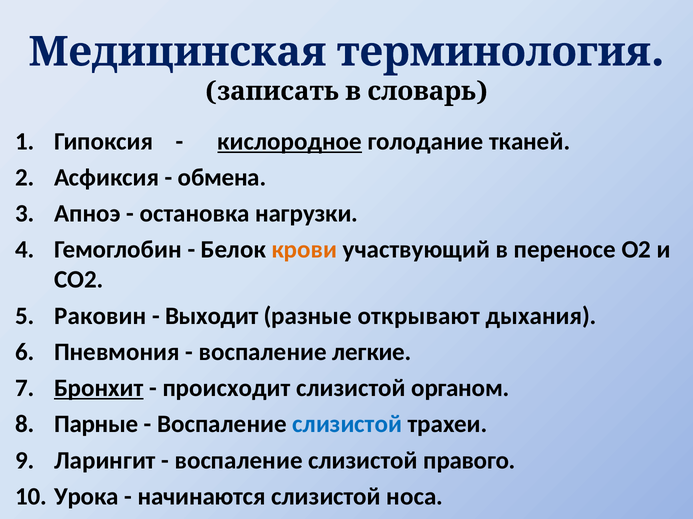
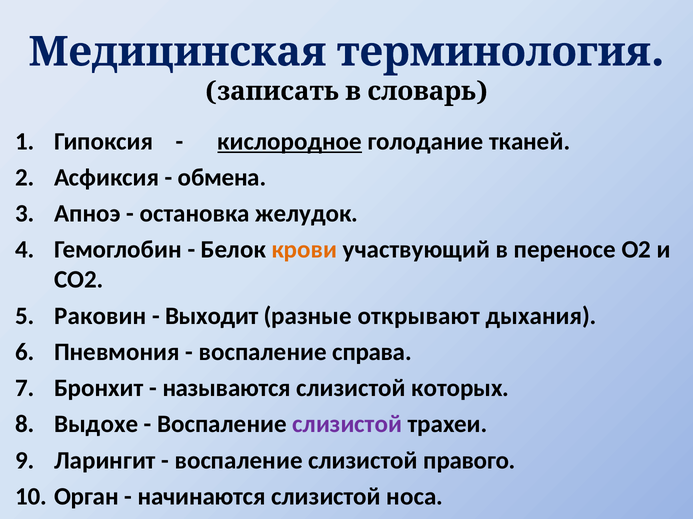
нагрузки: нагрузки -> желудок
легкие: легкие -> справа
Бронхит underline: present -> none
происходит: происходит -> называются
органом: органом -> которых
Парные: Парные -> Выдохе
слизистой at (347, 425) colour: blue -> purple
Урока: Урока -> Орган
